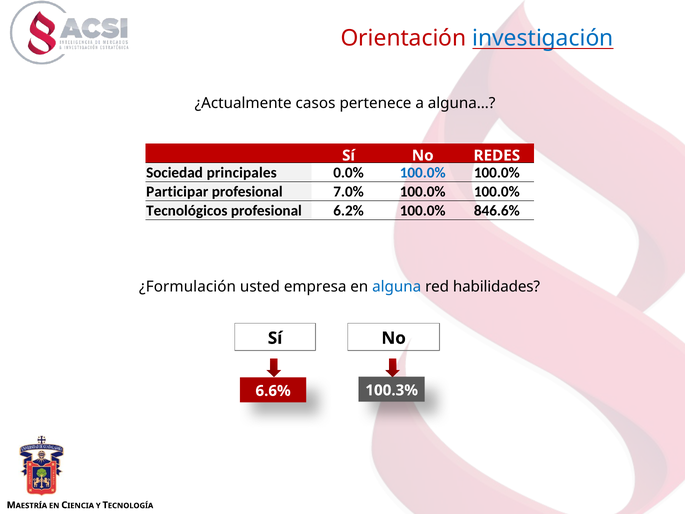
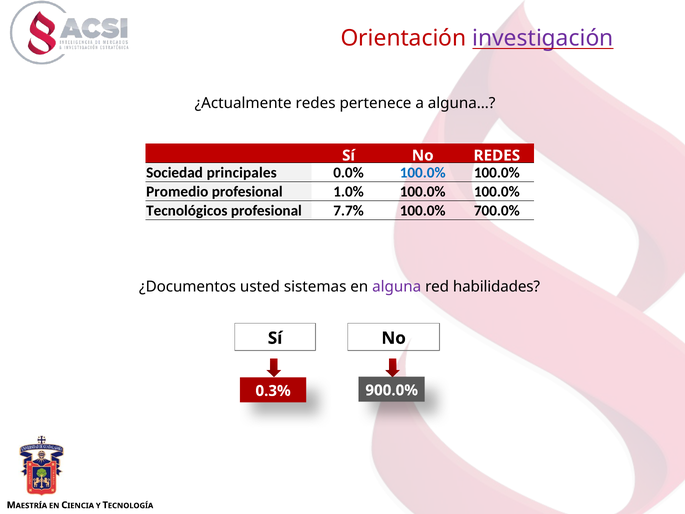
investigación colour: blue -> purple
¿Actualmente casos: casos -> redes
Participar: Participar -> Promedio
7.0%: 7.0% -> 1.0%
6.2%: 6.2% -> 7.7%
846.6%: 846.6% -> 700.0%
¿Formulación: ¿Formulación -> ¿Documentos
empresa: empresa -> sistemas
alguna colour: blue -> purple
100.3%: 100.3% -> 900.0%
6.6%: 6.6% -> 0.3%
